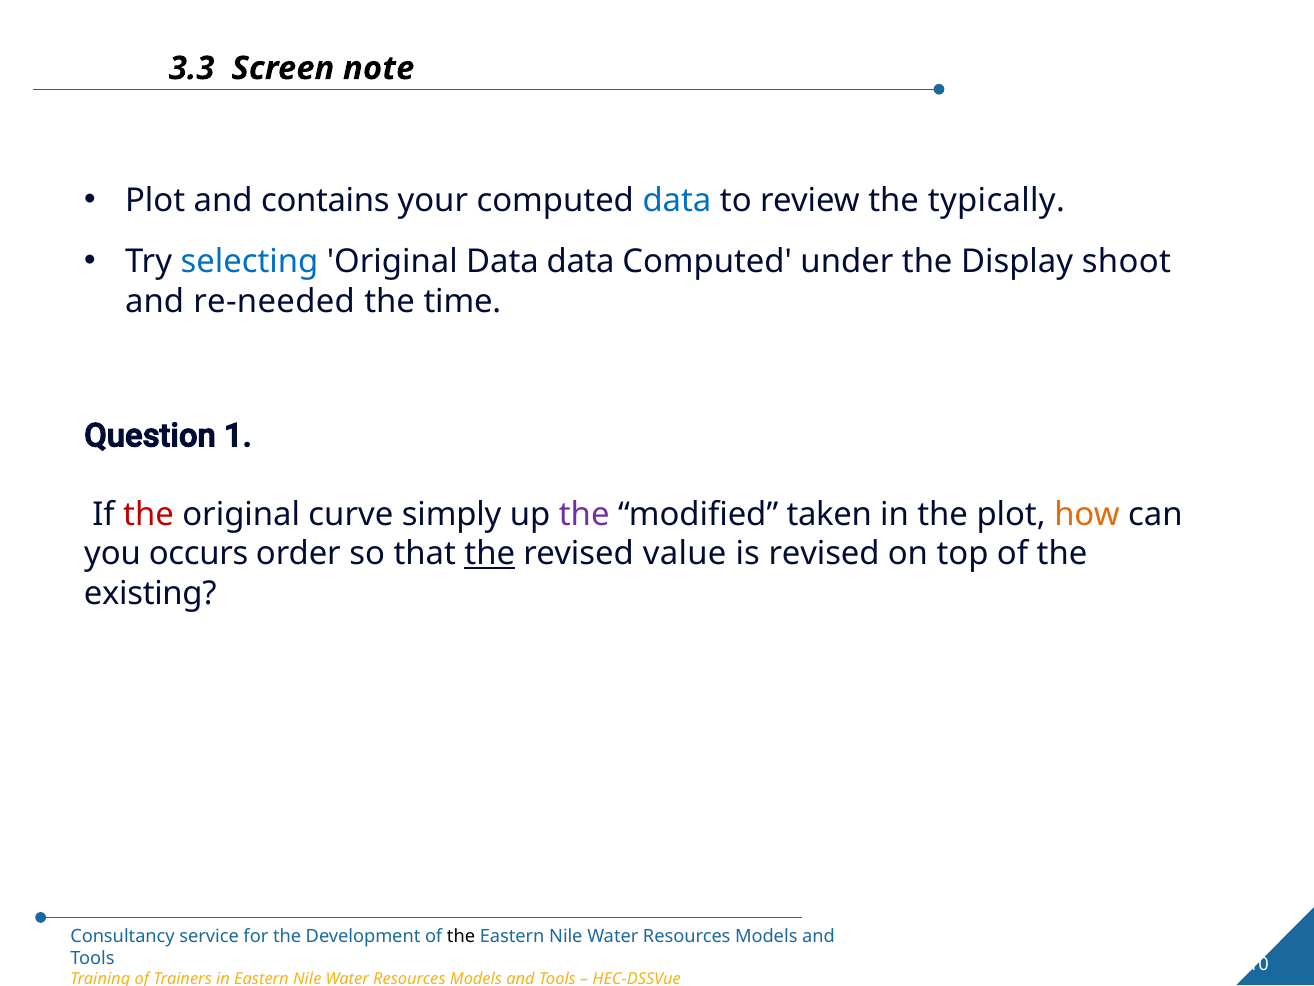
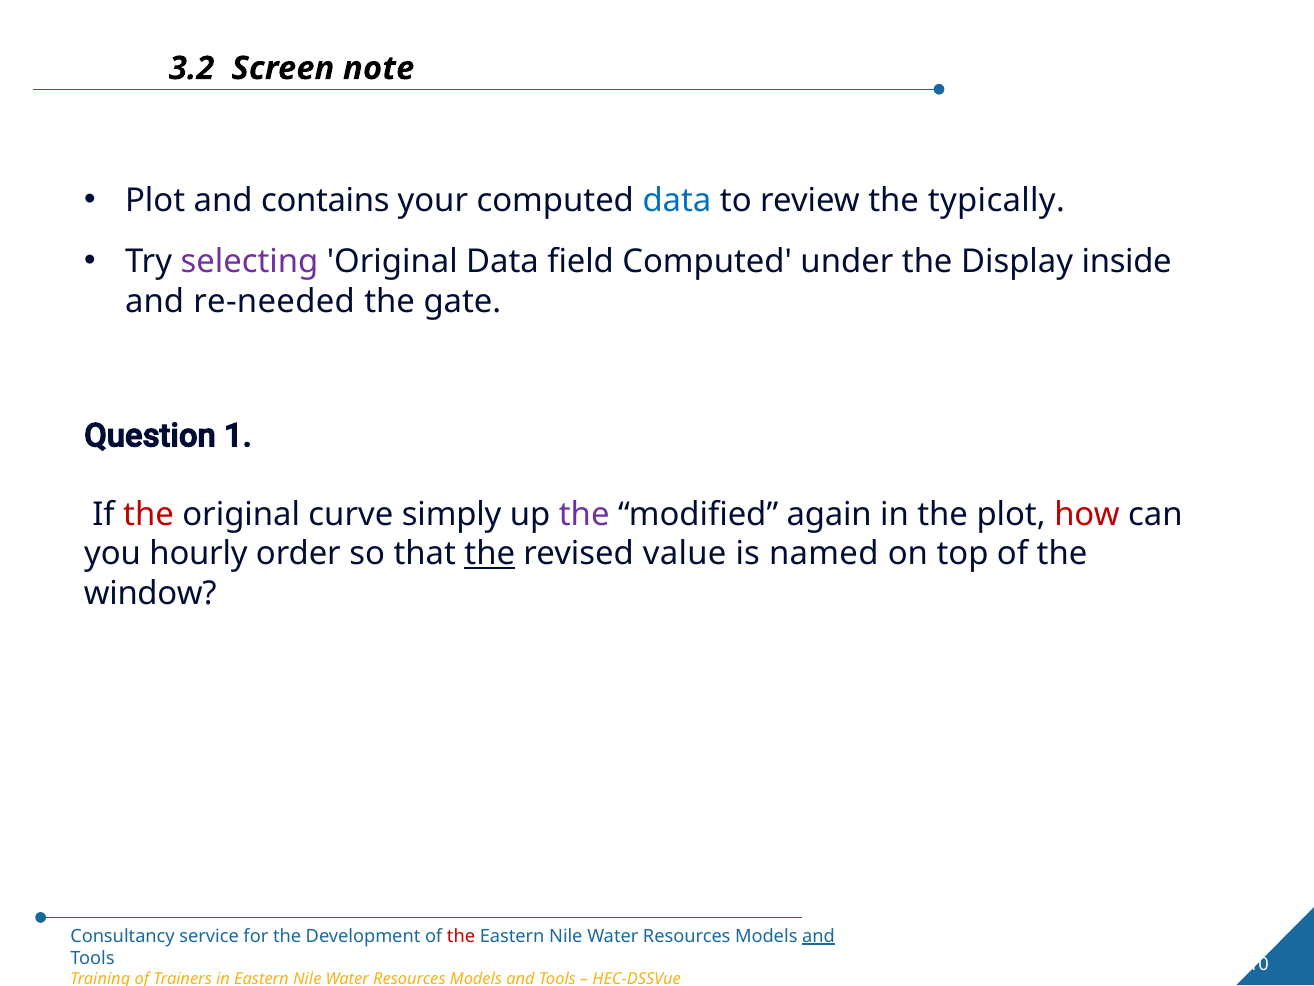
3.3: 3.3 -> 3.2
selecting colour: blue -> purple
Data data: data -> field
shoot: shoot -> inside
time: time -> gate
taken: taken -> again
how colour: orange -> red
occurs: occurs -> hourly
is revised: revised -> named
existing: existing -> window
the at (461, 936) colour: black -> red
and at (819, 936) underline: none -> present
